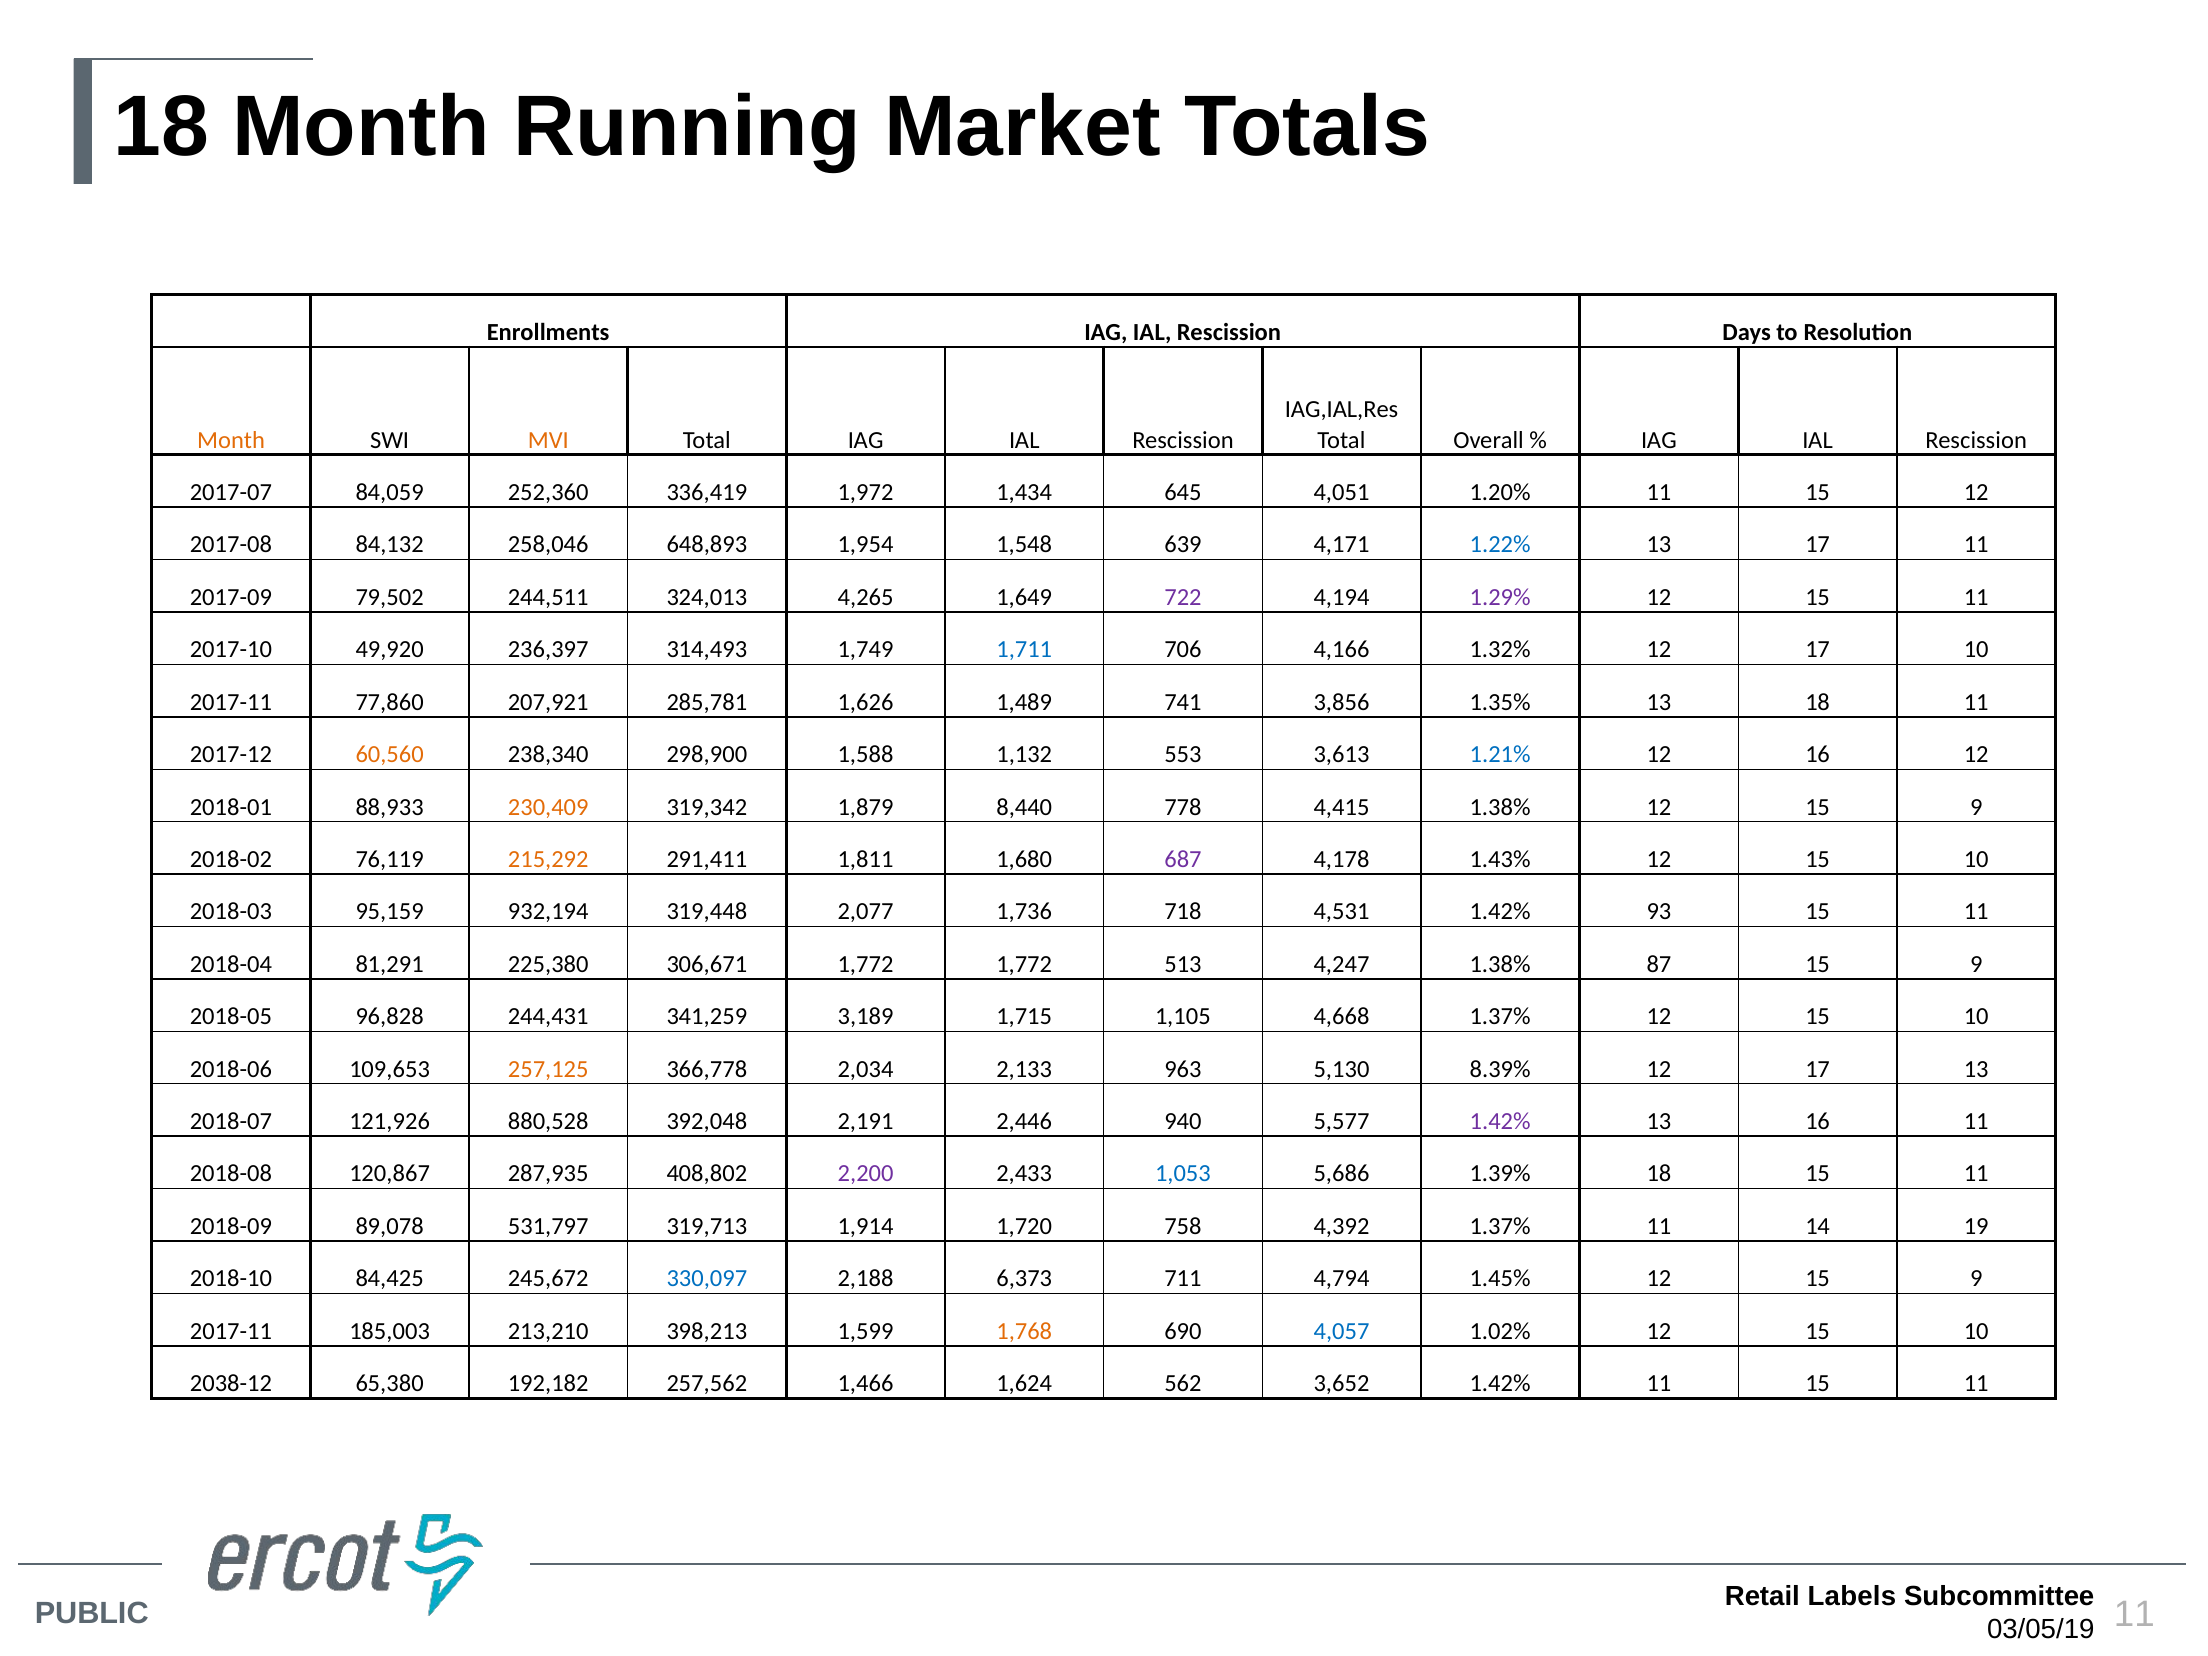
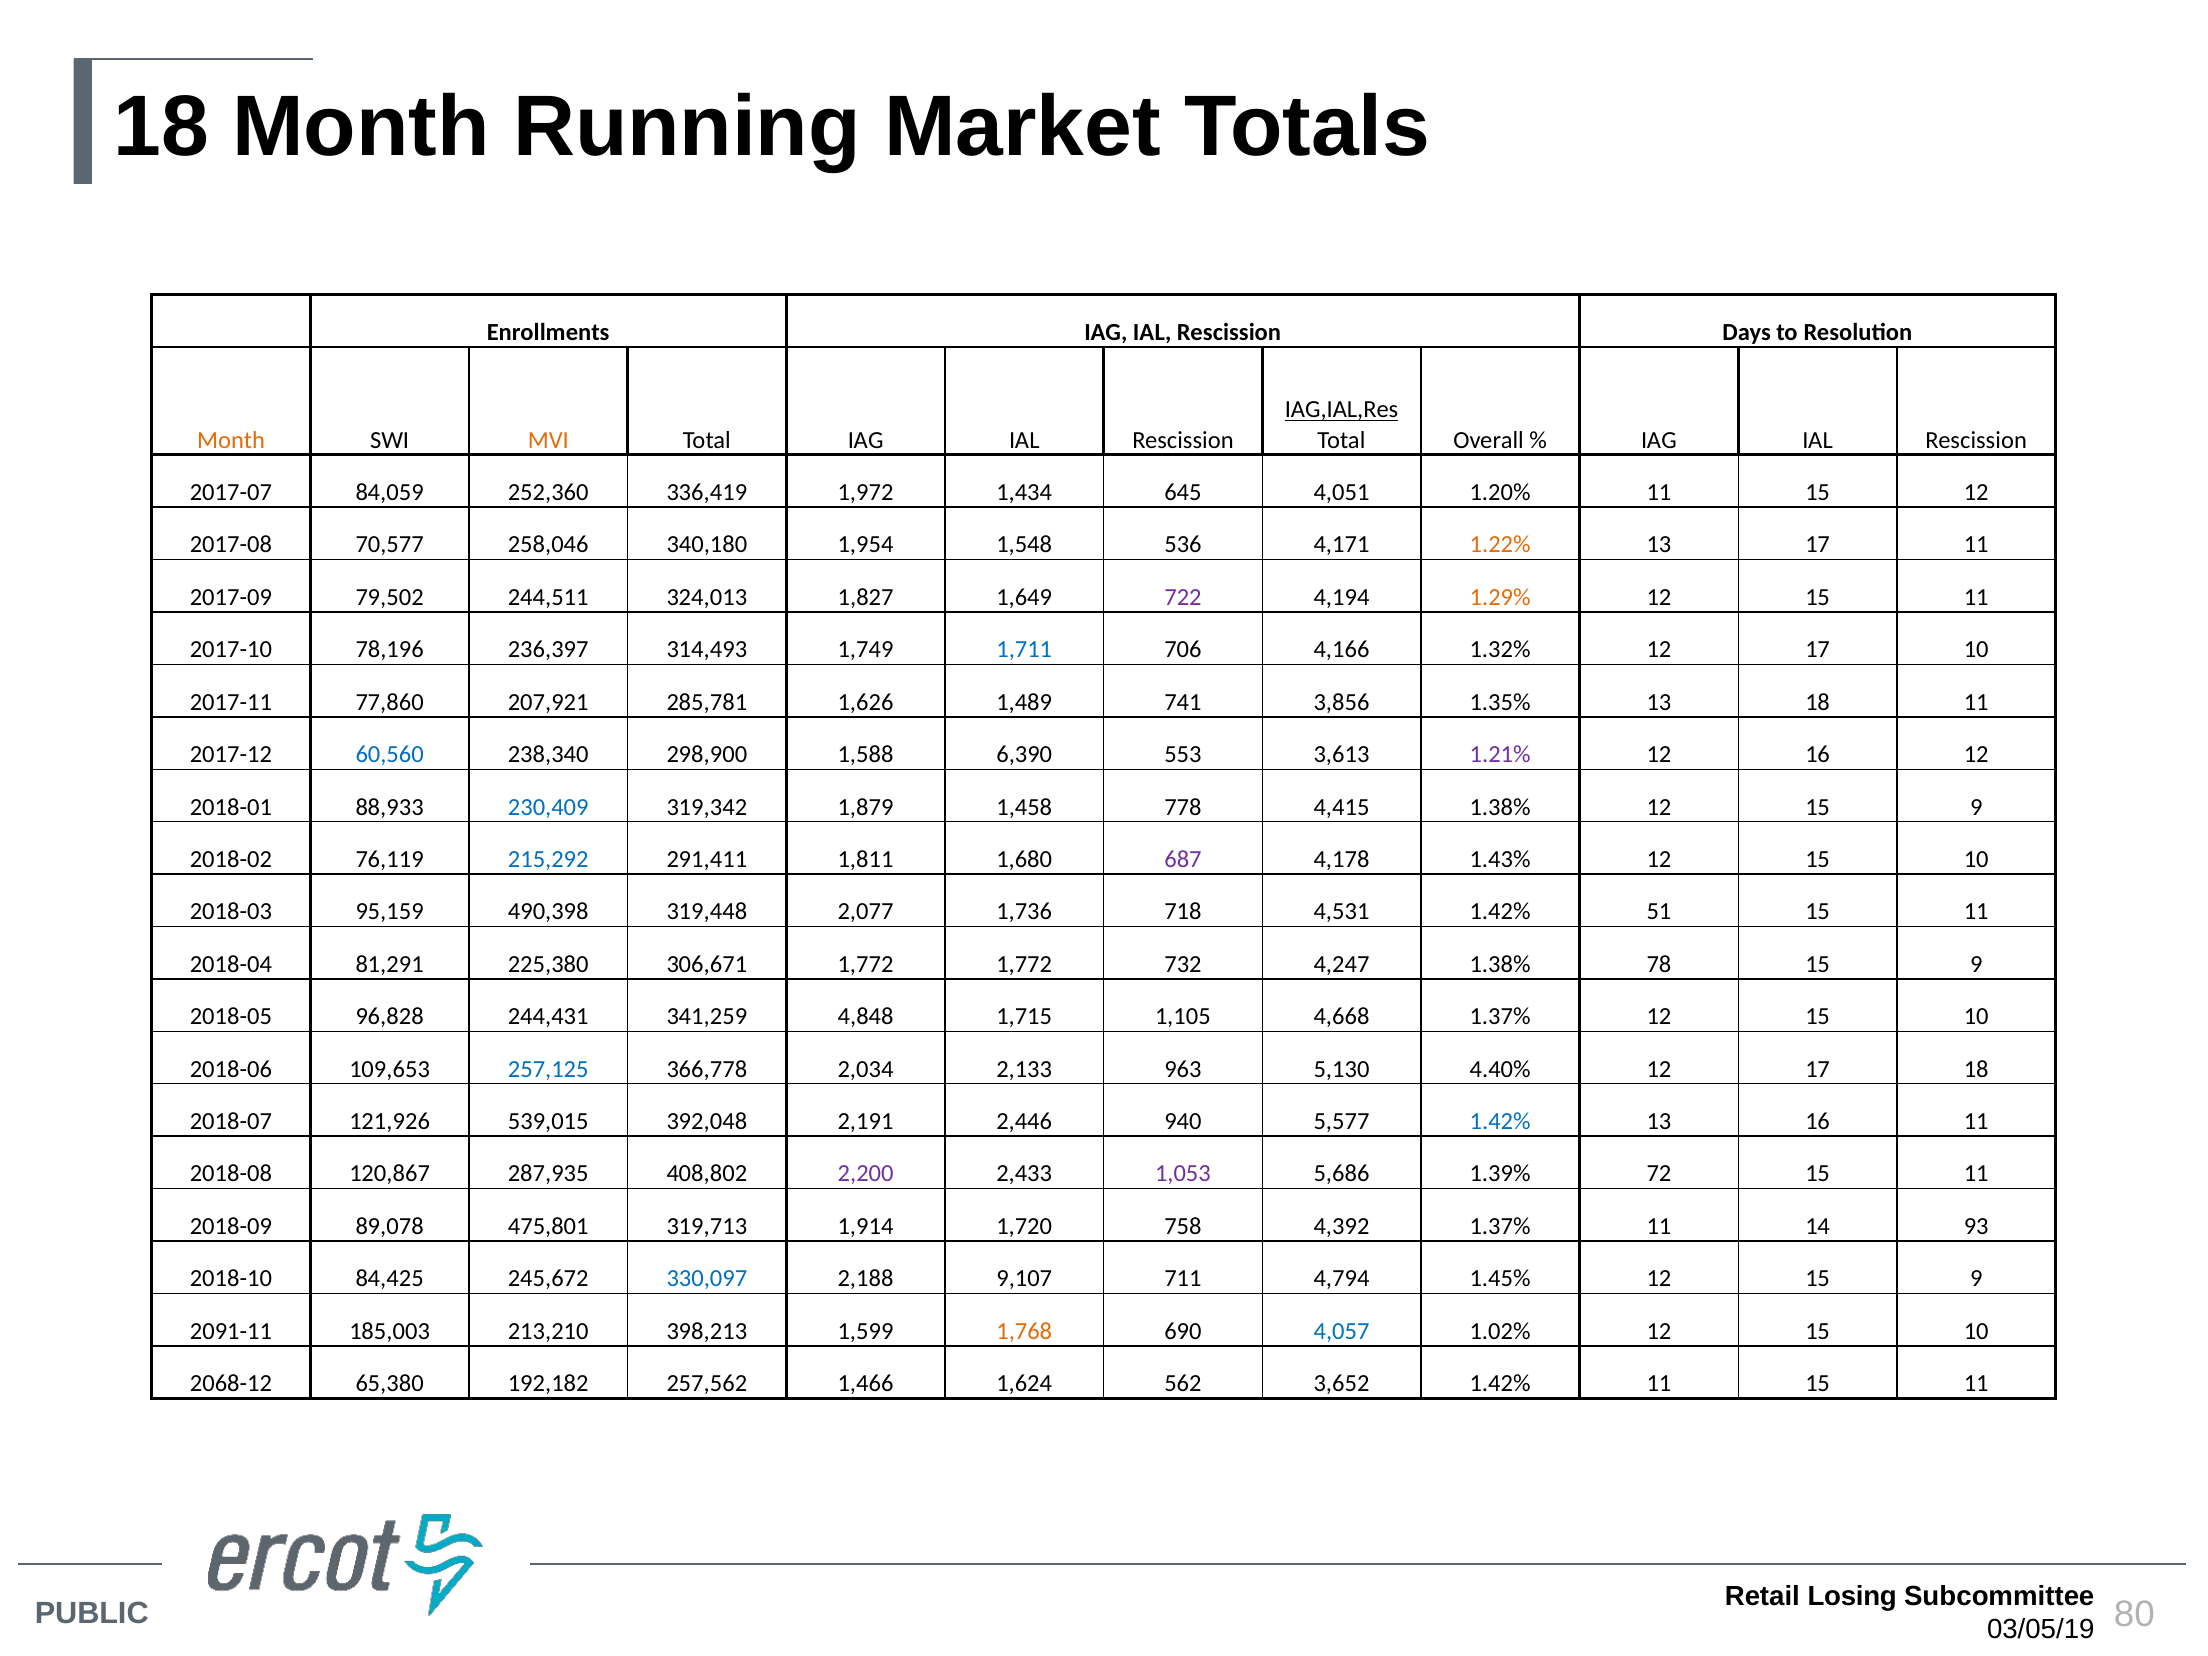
IAG,IAL,Res underline: none -> present
84,132: 84,132 -> 70,577
648,893: 648,893 -> 340,180
639: 639 -> 536
1.22% colour: blue -> orange
4,265: 4,265 -> 1,827
1.29% colour: purple -> orange
49,920: 49,920 -> 78,196
60,560 colour: orange -> blue
1,132: 1,132 -> 6,390
1.21% colour: blue -> purple
230,409 colour: orange -> blue
8,440: 8,440 -> 1,458
215,292 colour: orange -> blue
932,194: 932,194 -> 490,398
93: 93 -> 51
513: 513 -> 732
87: 87 -> 78
3,189: 3,189 -> 4,848
257,125 colour: orange -> blue
8.39%: 8.39% -> 4.40%
17 13: 13 -> 18
880,528: 880,528 -> 539,015
1.42% at (1500, 1121) colour: purple -> blue
1,053 colour: blue -> purple
1.39% 18: 18 -> 72
531,797: 531,797 -> 475,801
19: 19 -> 93
6,373: 6,373 -> 9,107
2017-11 at (231, 1331): 2017-11 -> 2091-11
2038-12: 2038-12 -> 2068-12
Labels: Labels -> Losing
11 at (2134, 1614): 11 -> 80
